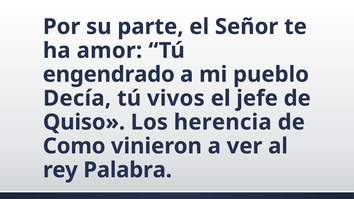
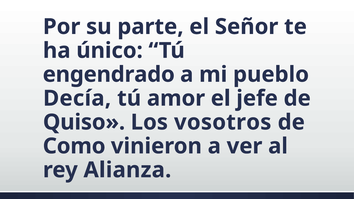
amor: amor -> único
vivos: vivos -> amor
herencia: herencia -> vosotros
Palabra: Palabra -> Alianza
